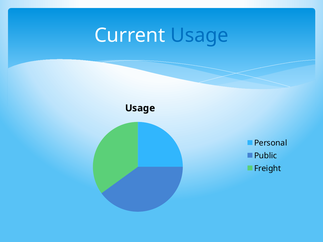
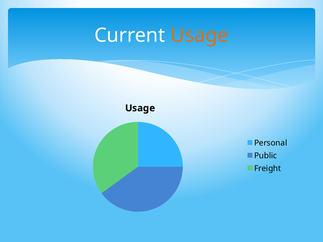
Usage at (199, 35) colour: blue -> orange
